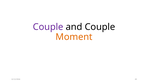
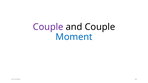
Moment colour: orange -> blue
